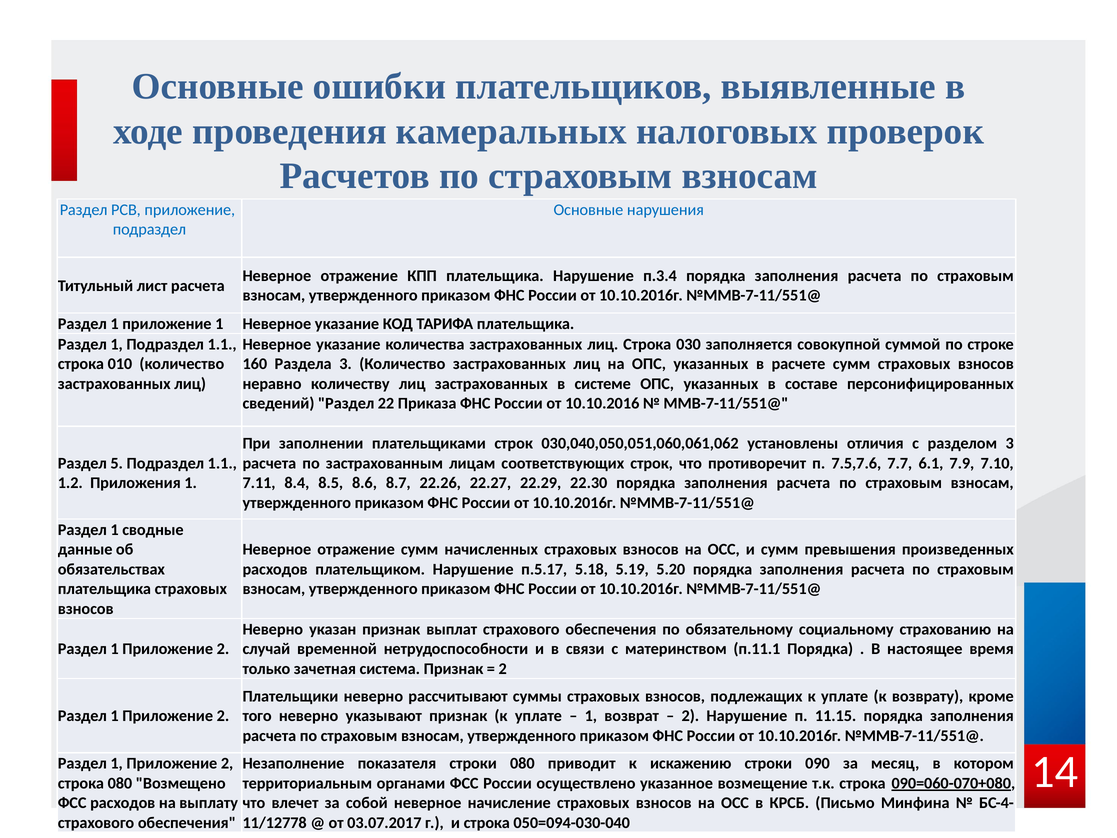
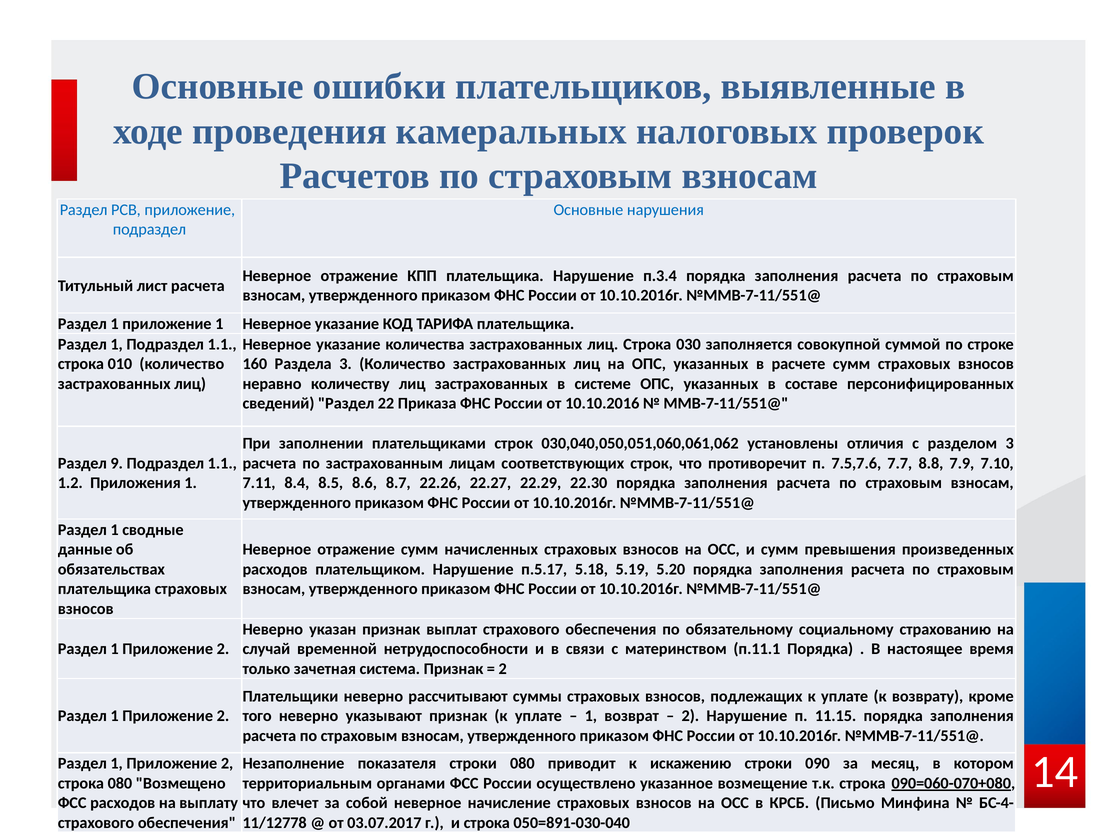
5: 5 -> 9
6.1: 6.1 -> 8.8
050=094-030-040: 050=094-030-040 -> 050=891-030-040
